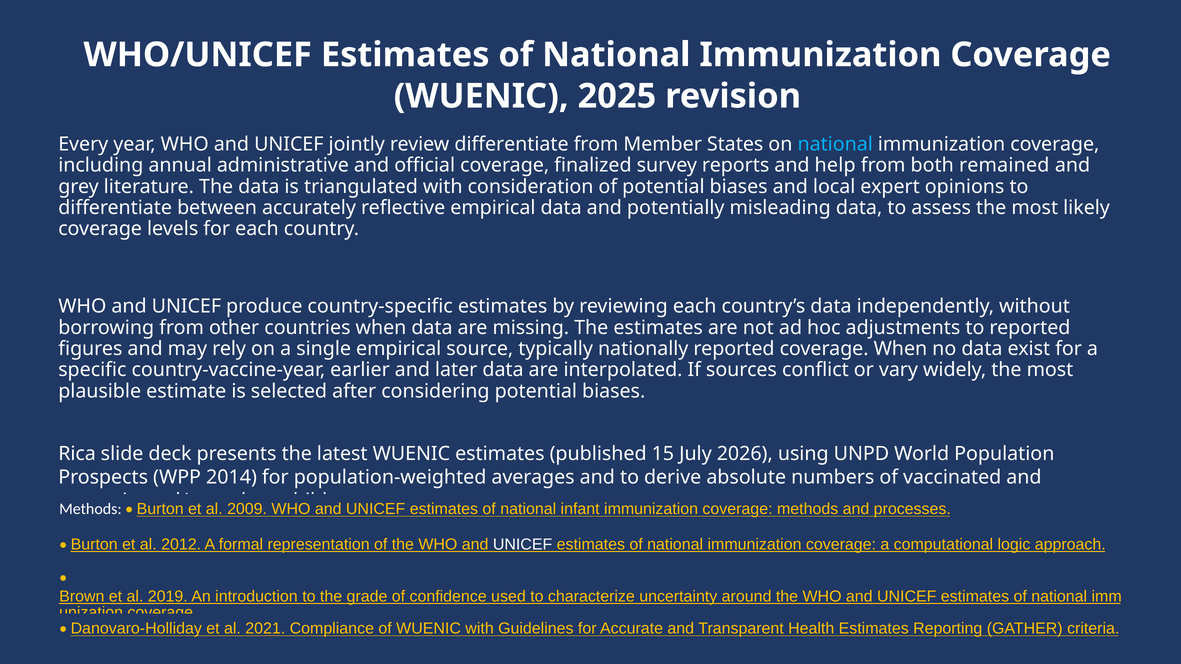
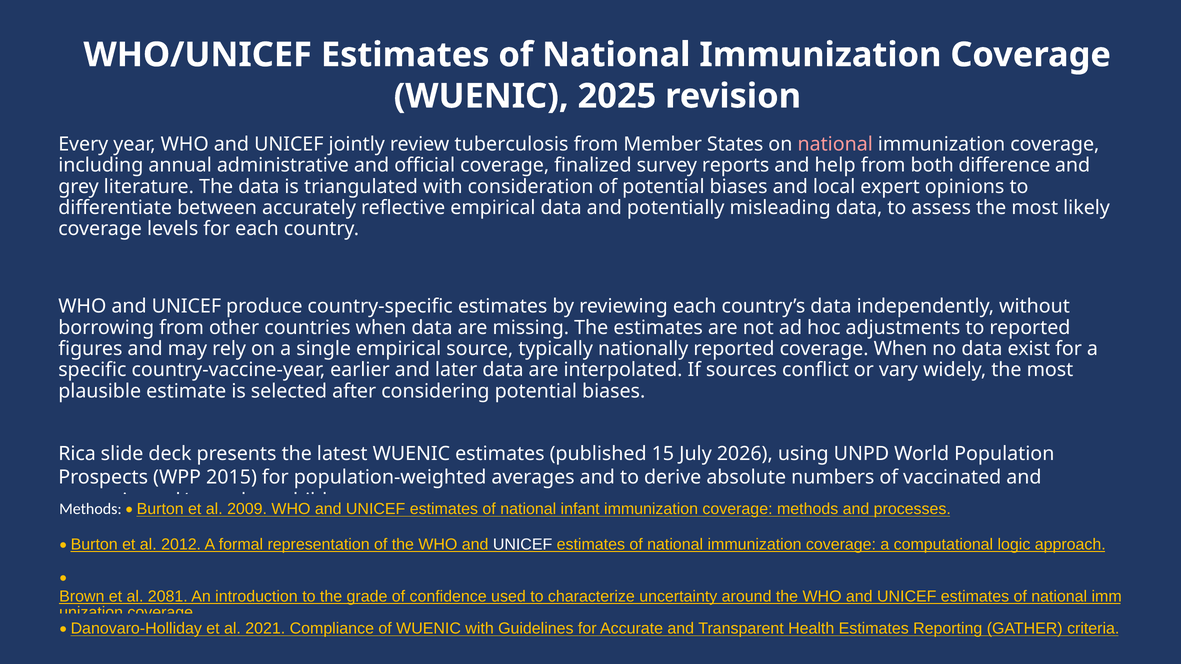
review differentiate: differentiate -> tuberculosis
national at (835, 144) colour: light blue -> pink
remained: remained -> difference
2014: 2014 -> 2015
2019: 2019 -> 2081
